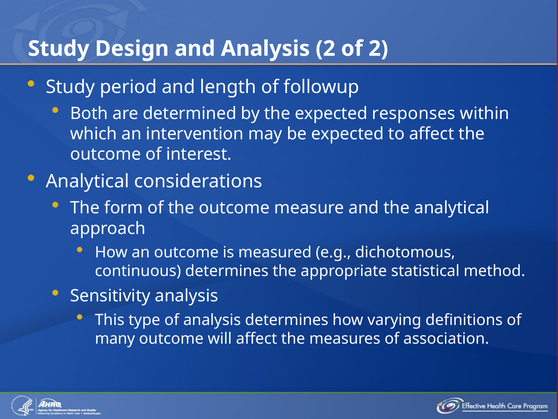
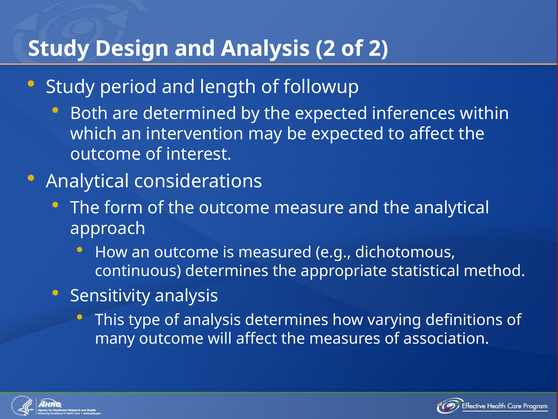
responses: responses -> inferences
